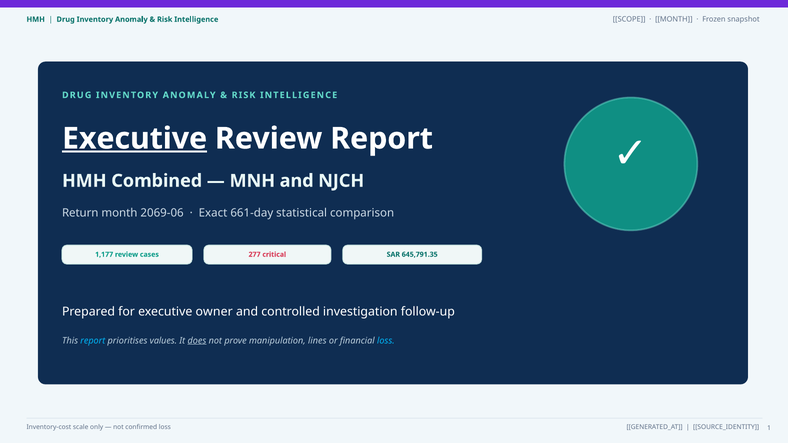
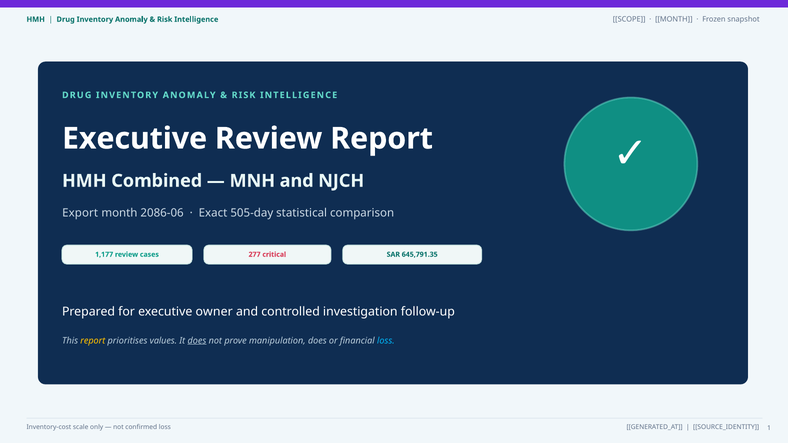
Executive at (135, 139) underline: present -> none
Return: Return -> Export
2069-06: 2069-06 -> 2086-06
661-day: 661-day -> 505-day
report at (93, 341) colour: light blue -> yellow
manipulation lines: lines -> does
